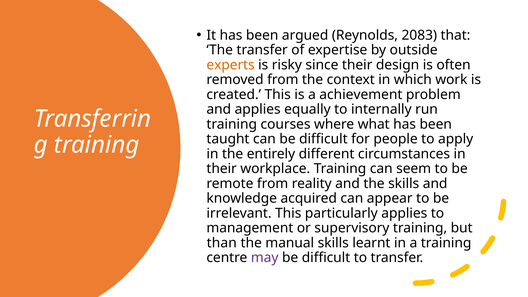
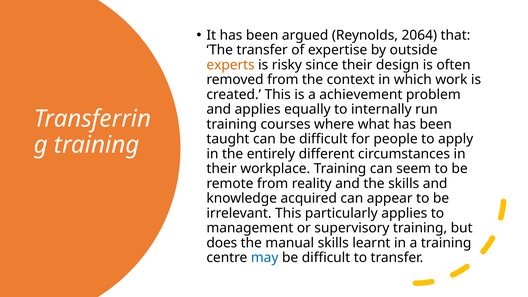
2083: 2083 -> 2064
than: than -> does
may colour: purple -> blue
